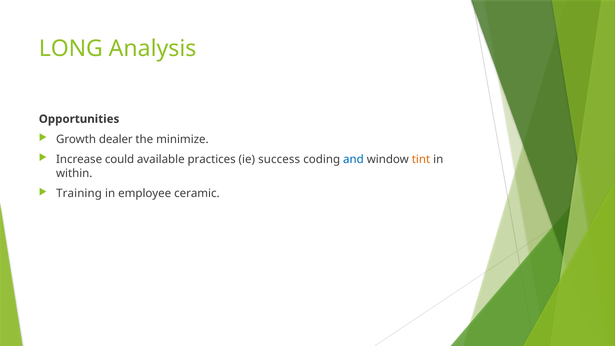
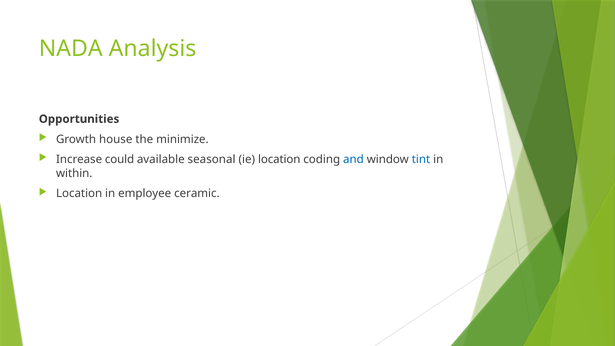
LONG: LONG -> NADA
dealer: dealer -> house
practices: practices -> seasonal
ie success: success -> location
tint colour: orange -> blue
Training at (79, 194): Training -> Location
